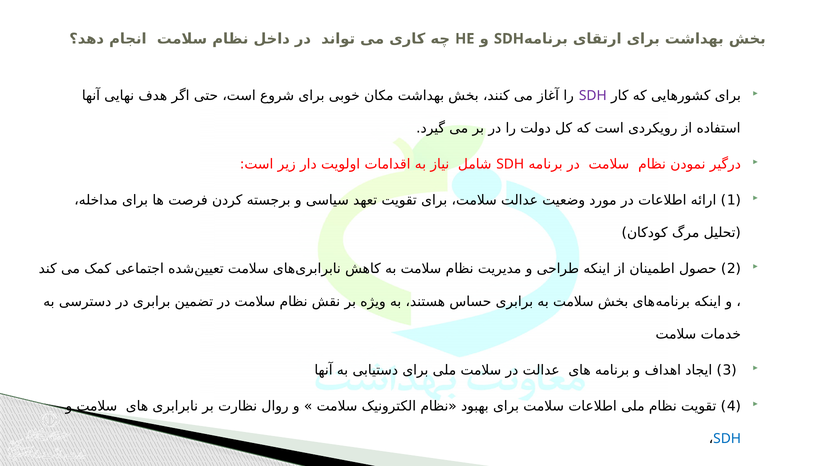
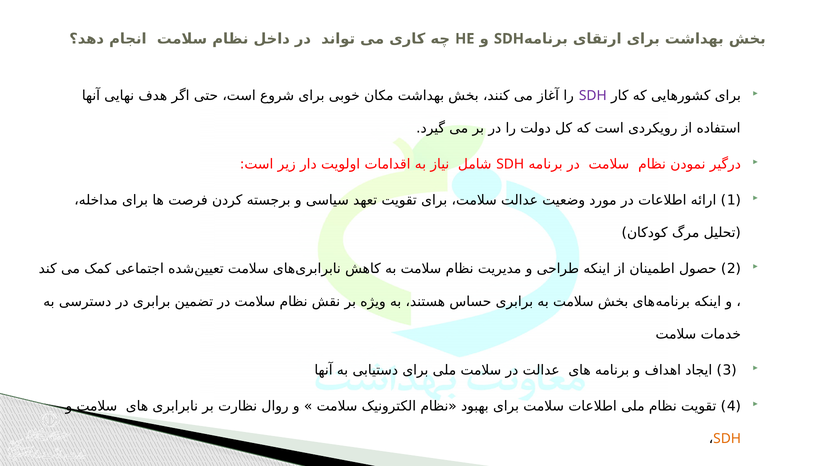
SDH at (727, 439) colour: blue -> orange
